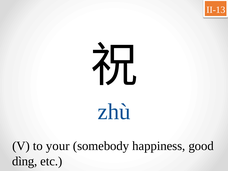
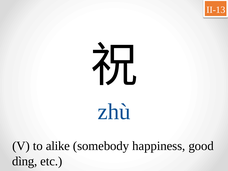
your: your -> alike
